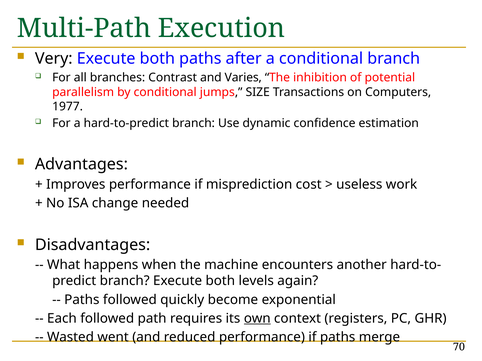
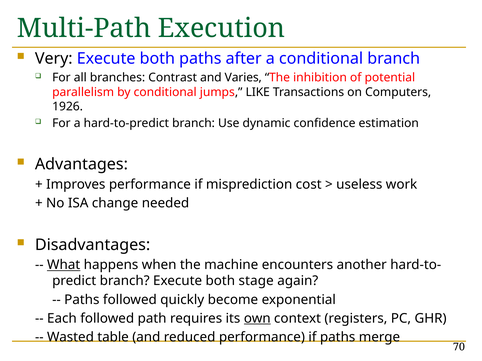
SIZE: SIZE -> LIKE
1977: 1977 -> 1926
What underline: none -> present
levels: levels -> stage
went: went -> table
